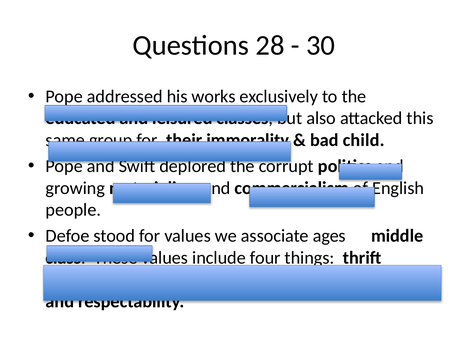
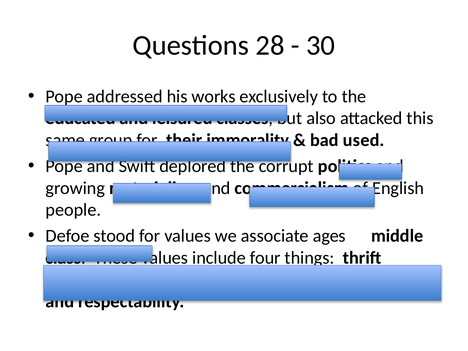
child: child -> used
